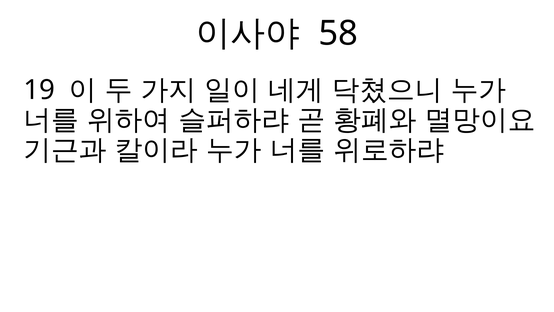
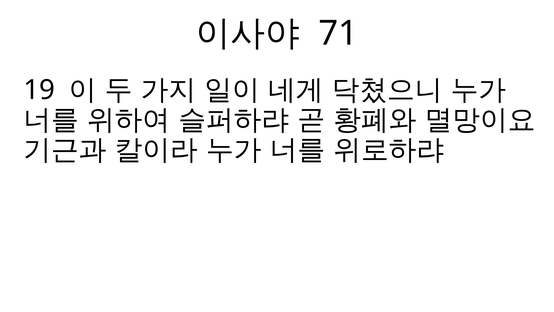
58: 58 -> 71
